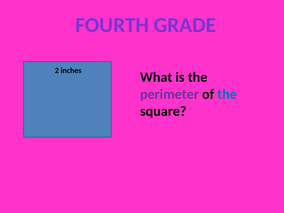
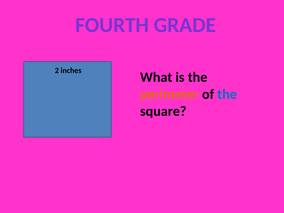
perimeter colour: purple -> orange
